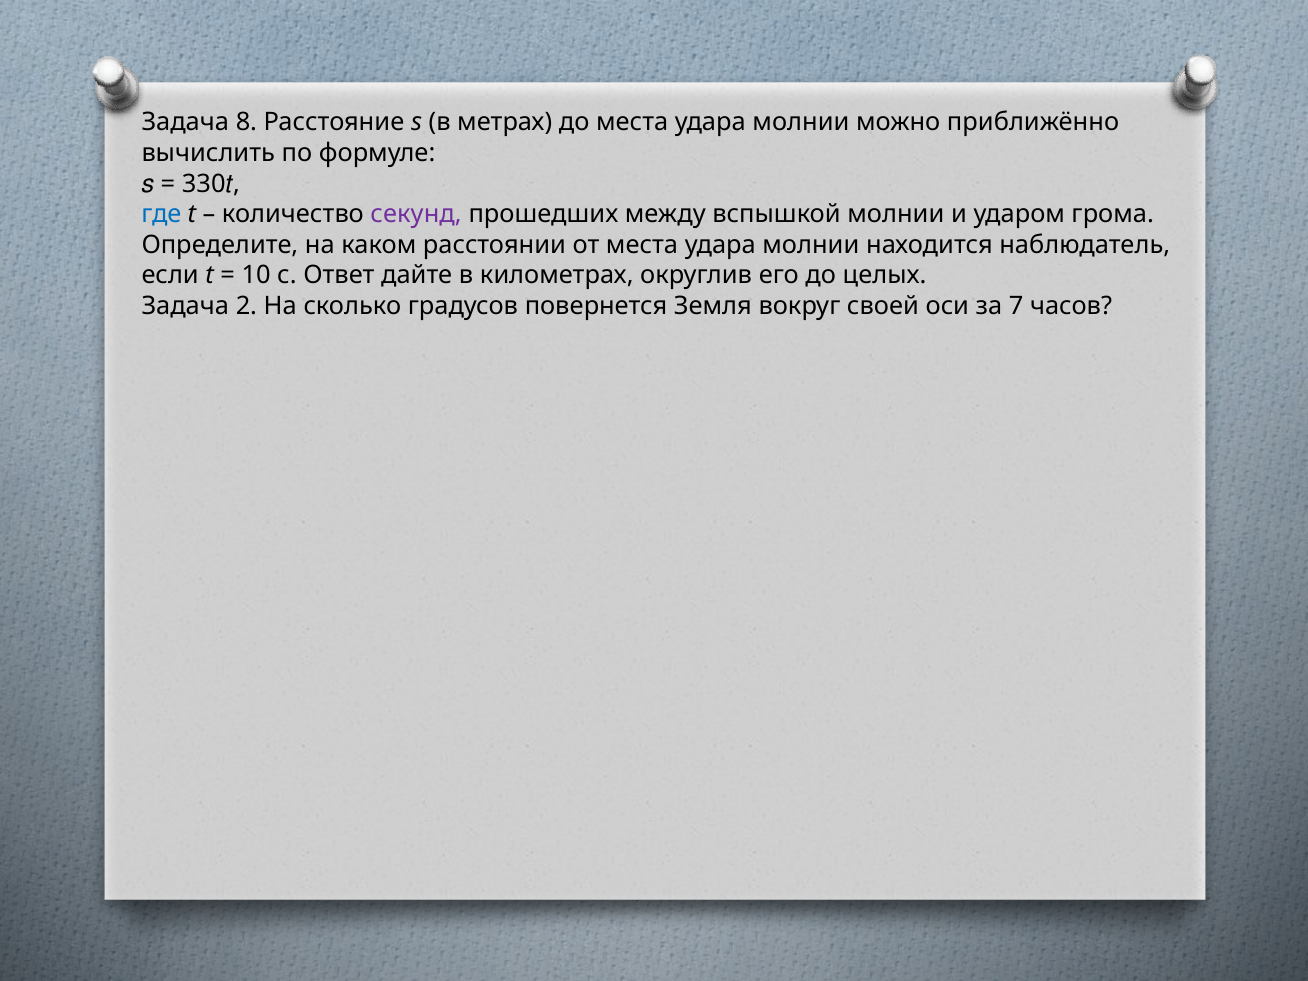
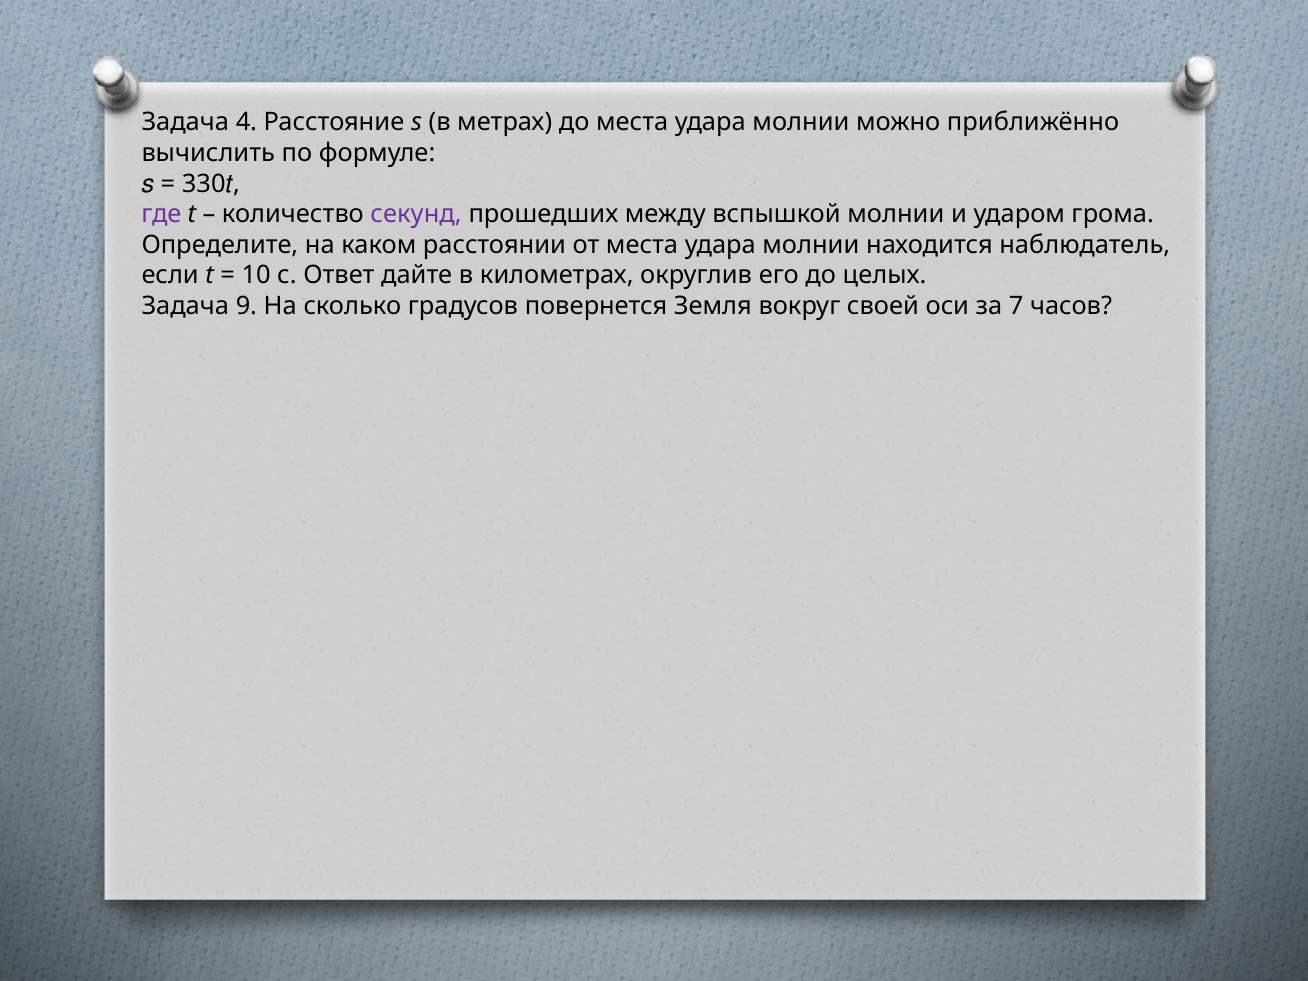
8: 8 -> 4
где colour: blue -> purple
2: 2 -> 9
